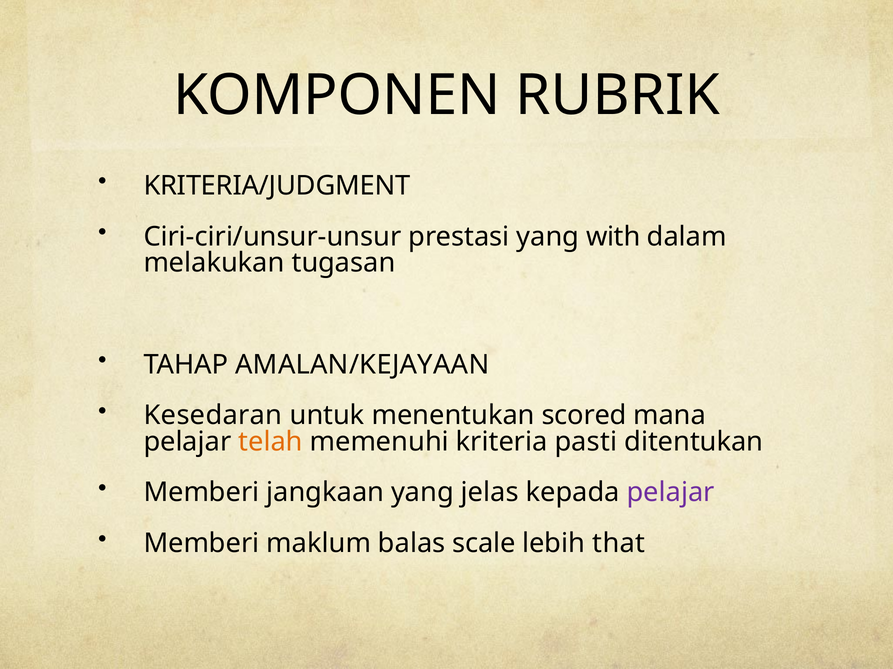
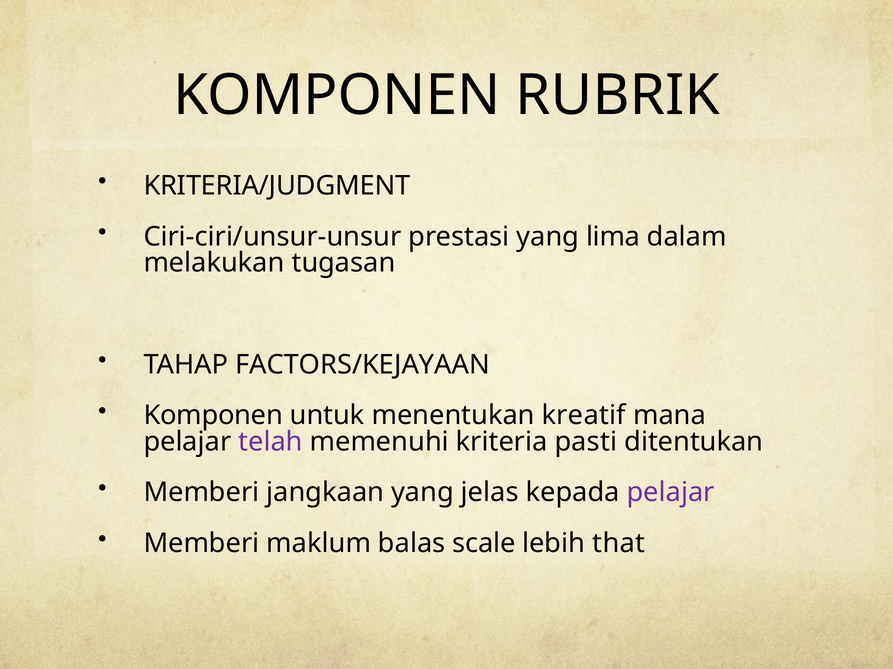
with: with -> lima
AMALAN/KEJAYAAN: AMALAN/KEJAYAAN -> FACTORS/KEJAYAAN
Kesedaran at (213, 416): Kesedaran -> Komponen
scored: scored -> kreatif
telah colour: orange -> purple
